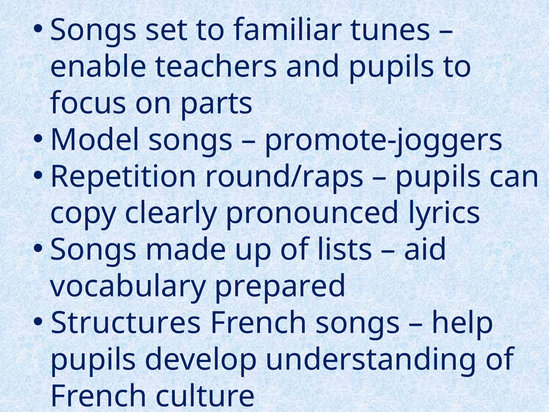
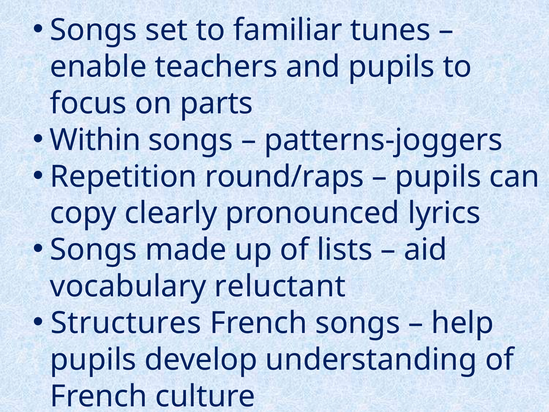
Model: Model -> Within
promote-joggers: promote-joggers -> patterns-joggers
prepared: prepared -> reluctant
